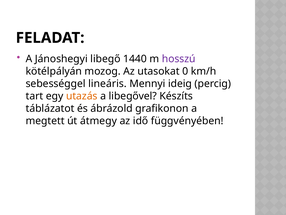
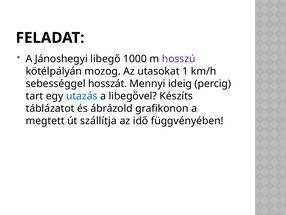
1440: 1440 -> 1000
0: 0 -> 1
lineáris: lineáris -> hosszát
utazás colour: orange -> blue
átmegy: átmegy -> szállítja
